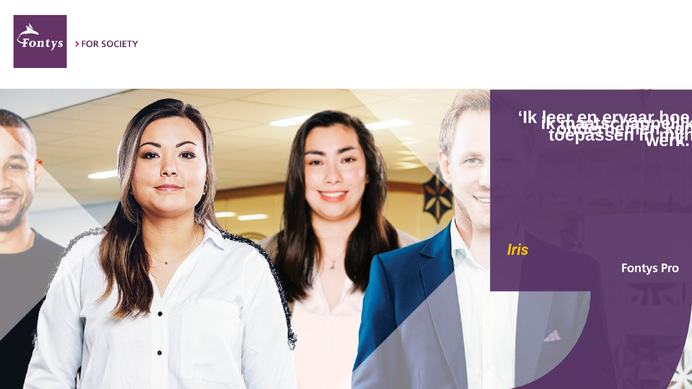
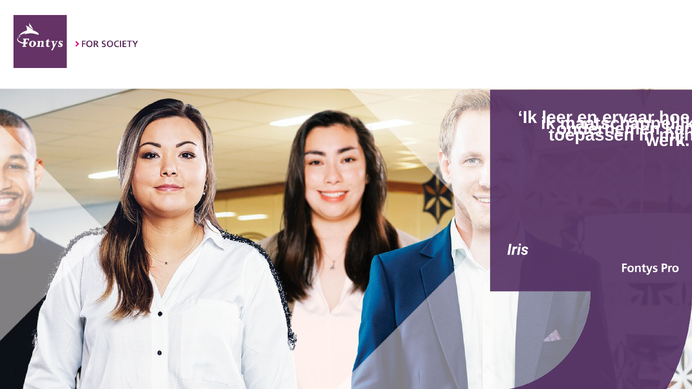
Iris colour: yellow -> white
